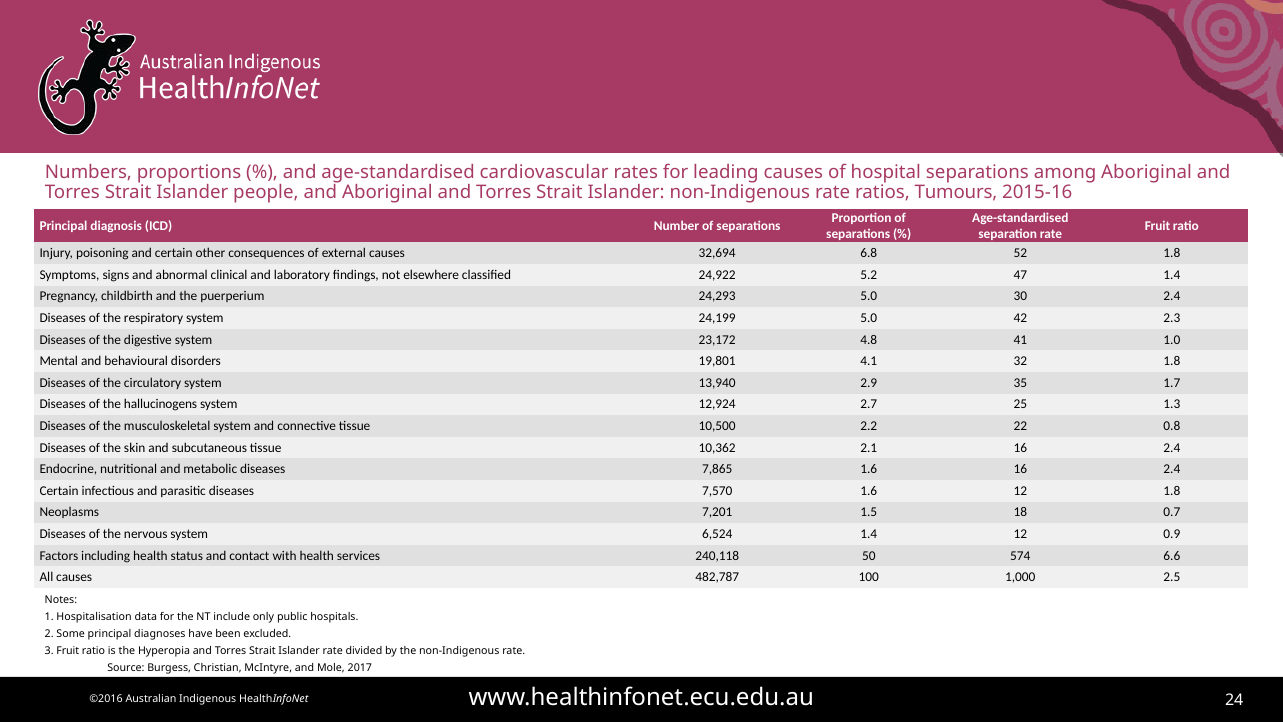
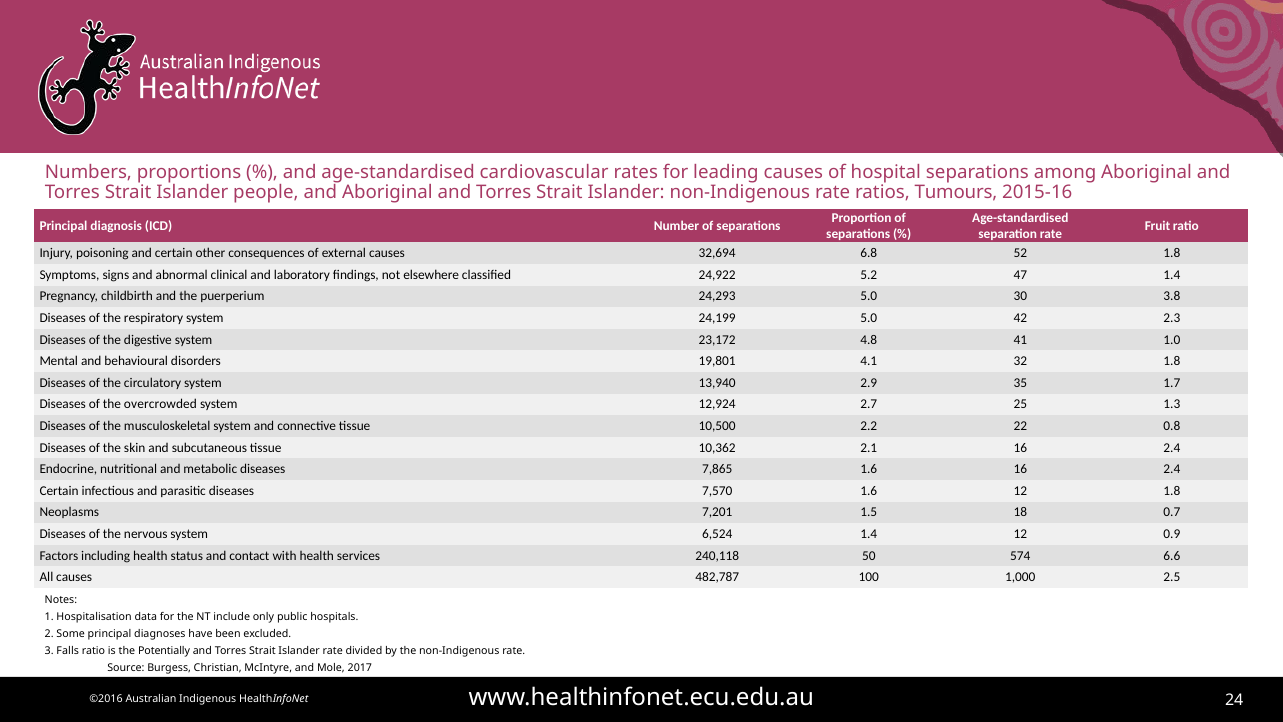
30 2.4: 2.4 -> 3.8
hallucinogens: hallucinogens -> overcrowded
3 Fruit: Fruit -> Falls
Hyperopia: Hyperopia -> Potentially
